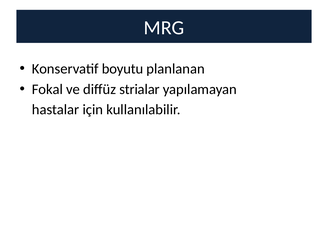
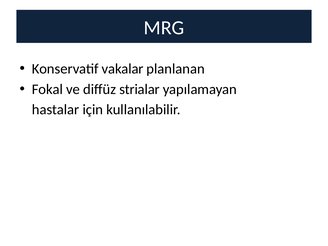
boyutu: boyutu -> vakalar
